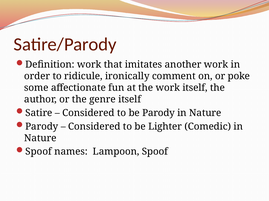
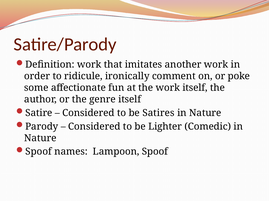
be Parody: Parody -> Satires
